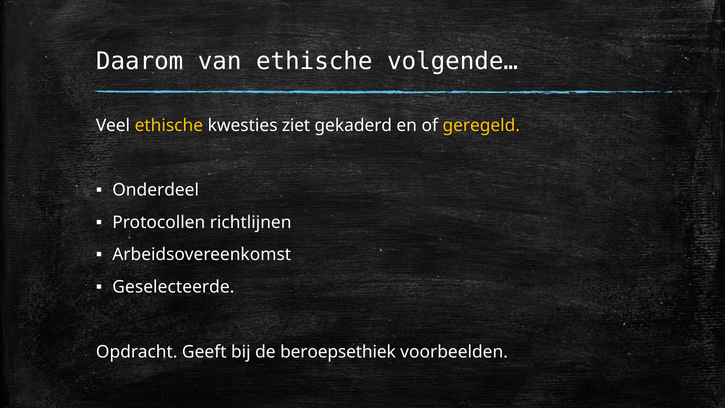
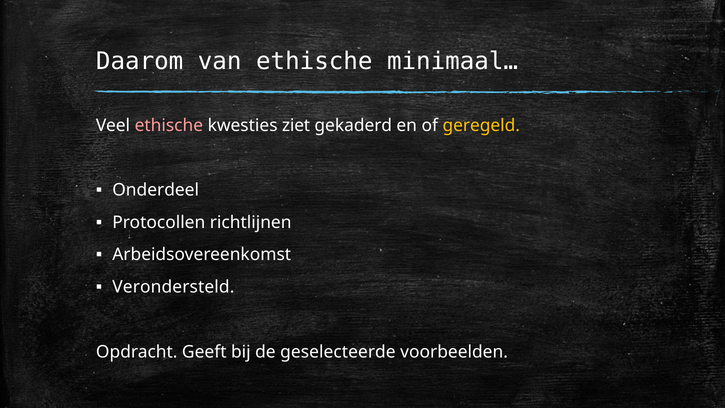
volgende…: volgende… -> minimaal…
ethische at (169, 125) colour: yellow -> pink
Geselecteerde: Geselecteerde -> Verondersteld
beroepsethiek: beroepsethiek -> geselecteerde
